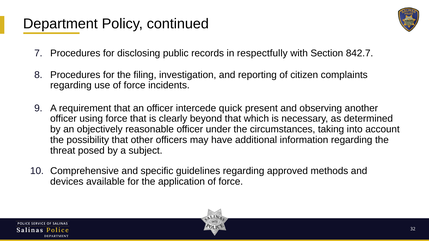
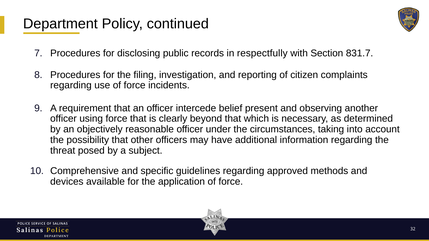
842.7: 842.7 -> 831.7
quick: quick -> belief
